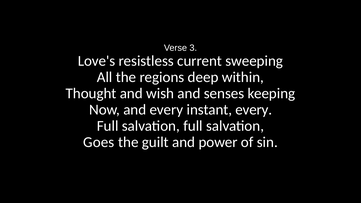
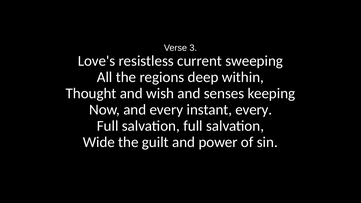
Goes: Goes -> Wide
